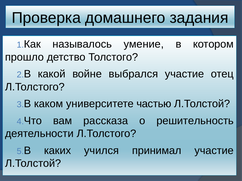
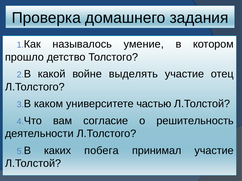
выбрался: выбрался -> выделять
рассказа: рассказа -> согласие
учился: учился -> побега
